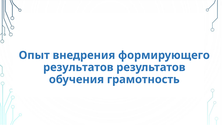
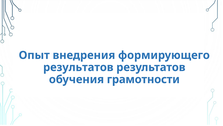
грамотность: грамотность -> грамотности
